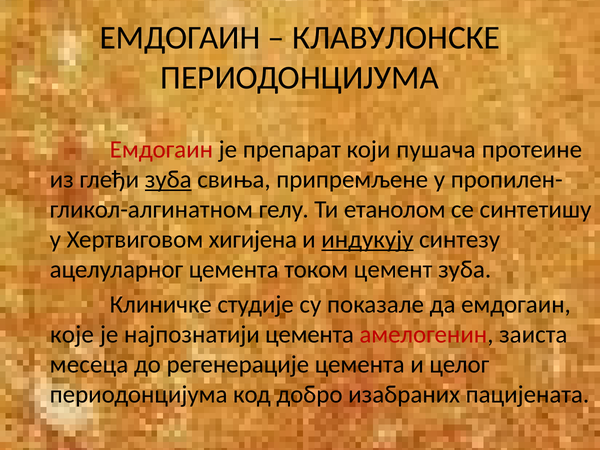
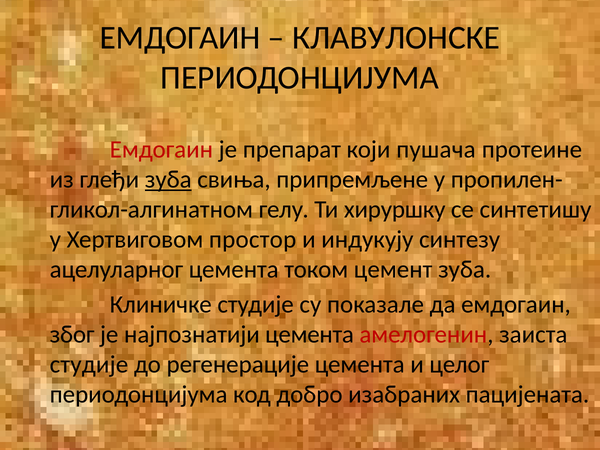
етанолом: етанолом -> хируршку
хигијена: хигијена -> простор
индукују underline: present -> none
које: које -> због
месеца at (89, 365): месеца -> студије
